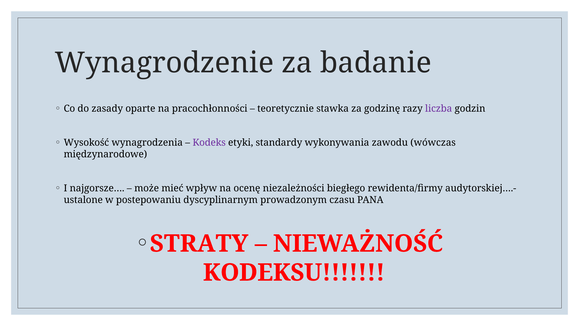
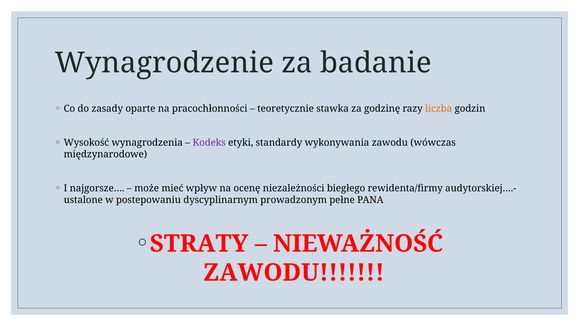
liczba colour: purple -> orange
czasu: czasu -> pełne
KODEKSU at (294, 272): KODEKSU -> ZAWODU
